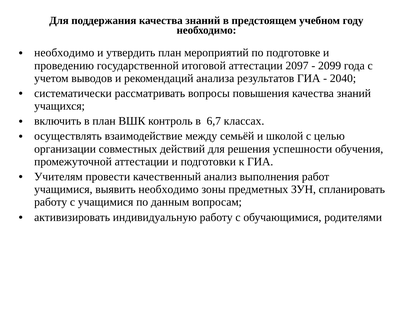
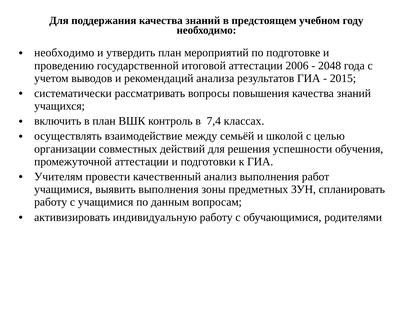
2097: 2097 -> 2006
2099: 2099 -> 2048
2040: 2040 -> 2015
6,7: 6,7 -> 7,4
выявить необходимо: необходимо -> выполнения
